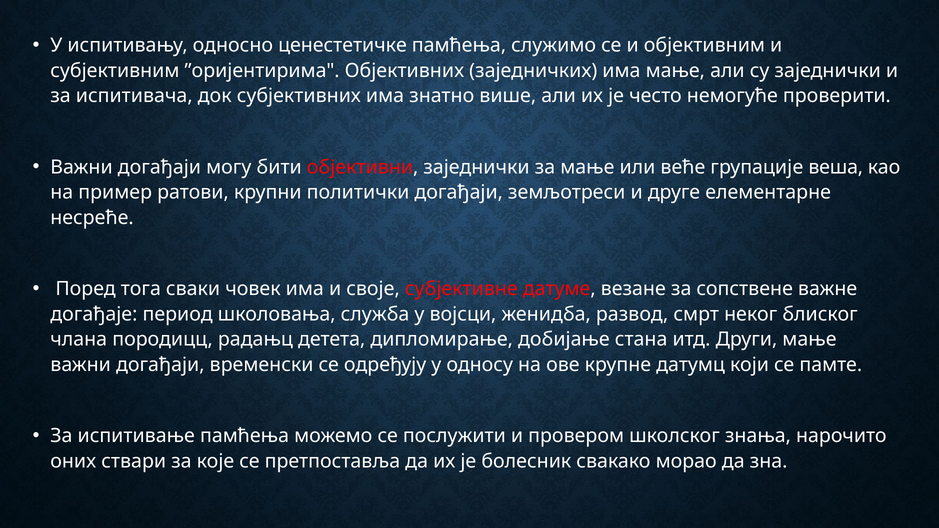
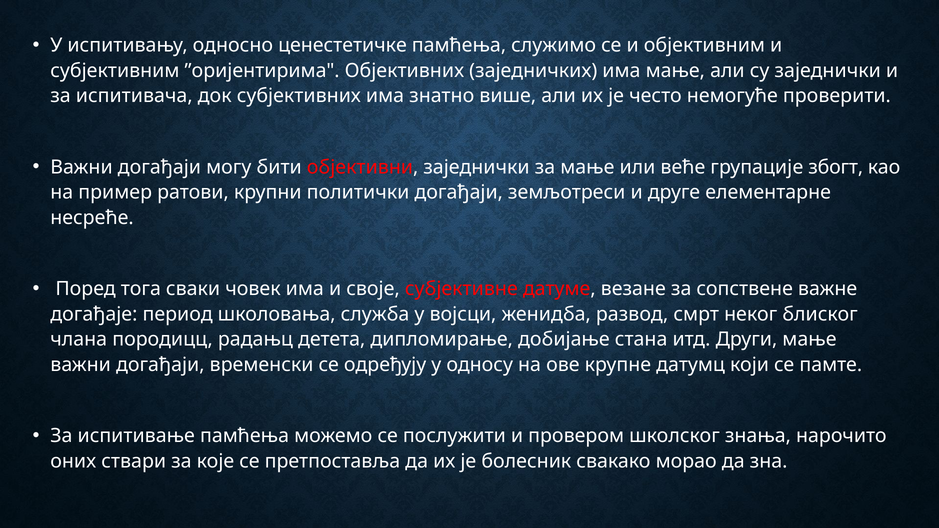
веша: веша -> збогт
